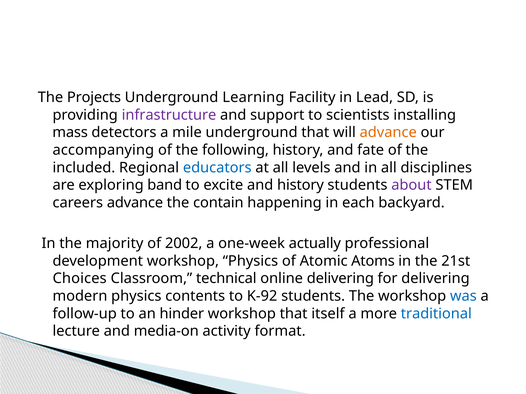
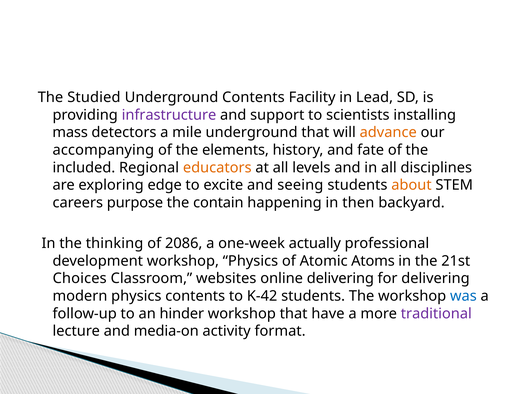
Projects: Projects -> Studied
Underground Learning: Learning -> Contents
following: following -> elements
educators colour: blue -> orange
band: band -> edge
and history: history -> seeing
about colour: purple -> orange
careers advance: advance -> purpose
each: each -> then
majority: majority -> thinking
2002: 2002 -> 2086
technical: technical -> websites
K-92: K-92 -> K-42
itself: itself -> have
traditional colour: blue -> purple
